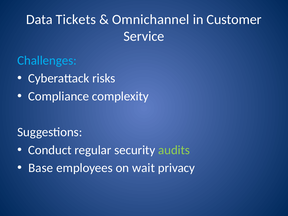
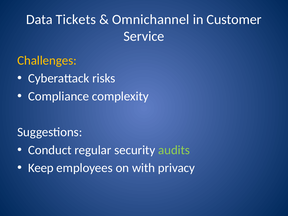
Challenges colour: light blue -> yellow
Base: Base -> Keep
wait: wait -> with
